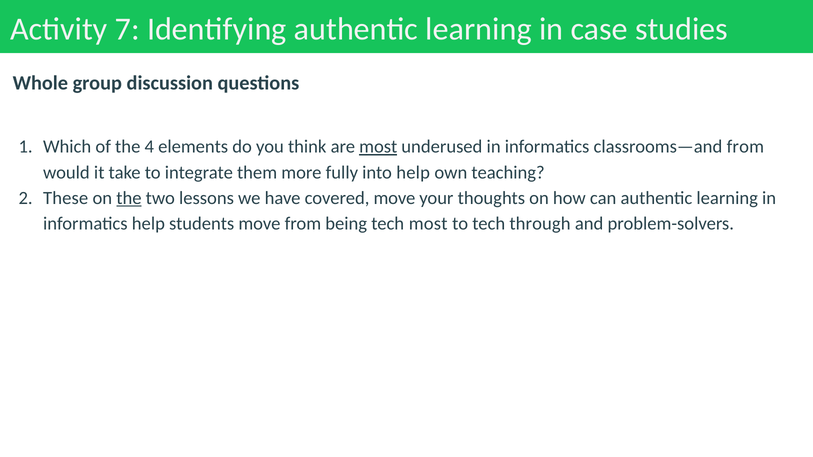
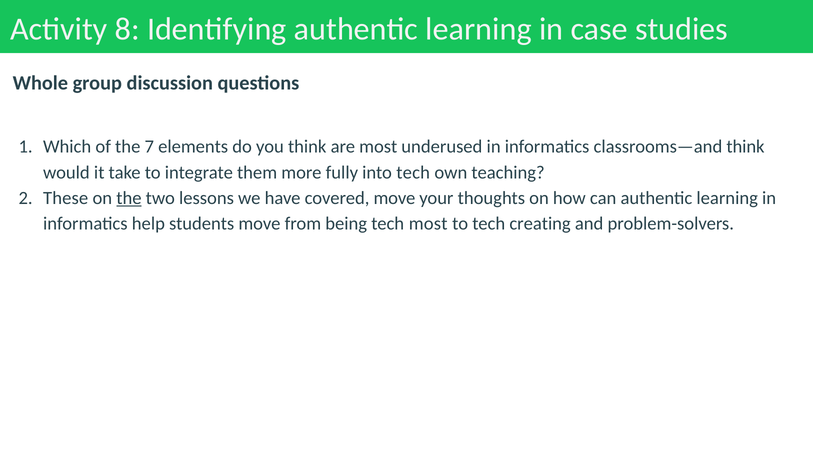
7: 7 -> 8
4: 4 -> 7
most at (378, 147) underline: present -> none
classrooms—and from: from -> think
into help: help -> tech
through: through -> creating
